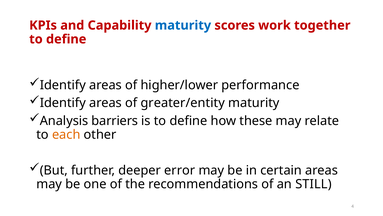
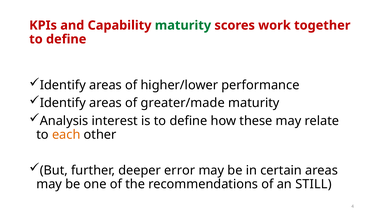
maturity at (183, 25) colour: blue -> green
greater/entity: greater/entity -> greater/made
barriers: barriers -> interest
